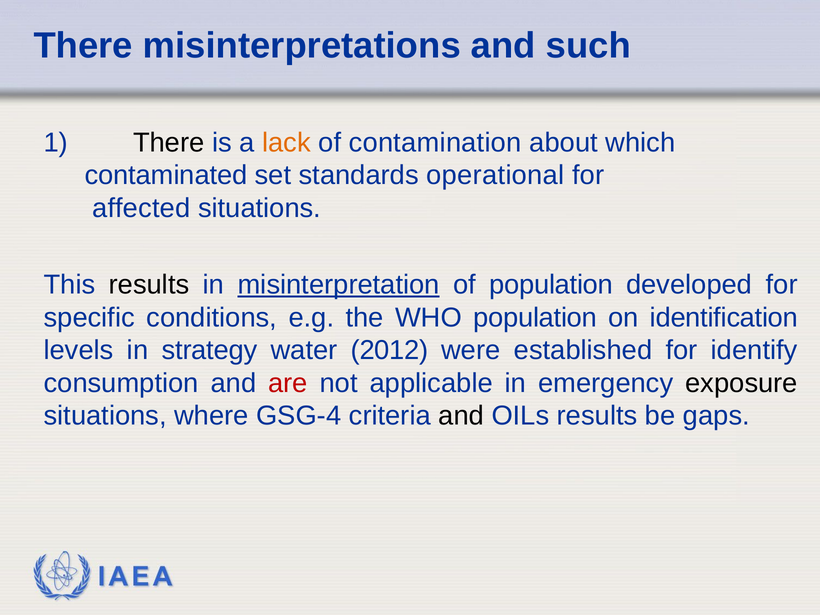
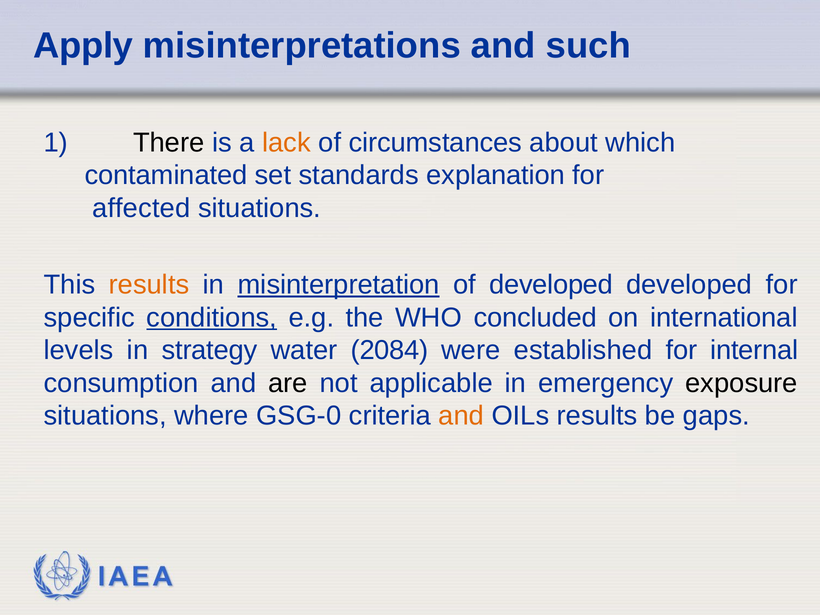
There at (83, 46): There -> Apply
contamination: contamination -> circumstances
operational: operational -> explanation
results at (149, 285) colour: black -> orange
of population: population -> developed
conditions underline: none -> present
WHO population: population -> concluded
identification: identification -> international
2012: 2012 -> 2084
identify: identify -> internal
are colour: red -> black
GSG-4: GSG-4 -> GSG-0
and at (461, 416) colour: black -> orange
